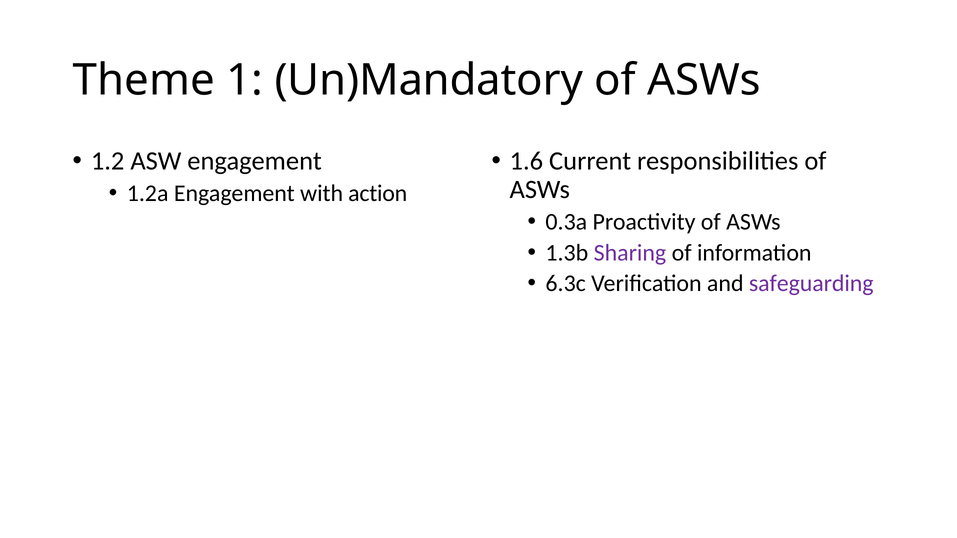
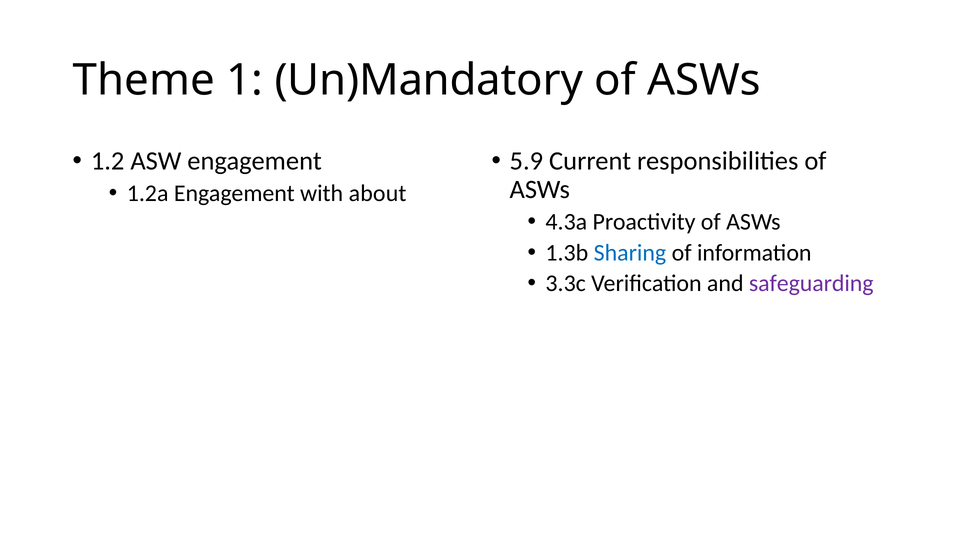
1.6: 1.6 -> 5.9
action: action -> about
0.3a: 0.3a -> 4.3a
Sharing colour: purple -> blue
6.3c: 6.3c -> 3.3c
